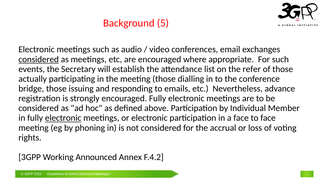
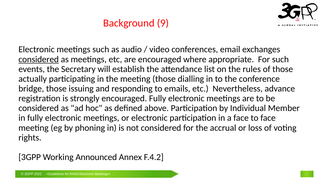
5: 5 -> 9
refer: refer -> rules
electronic at (63, 118) underline: present -> none
